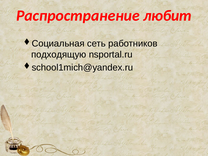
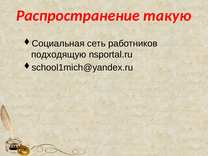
любит: любит -> такую
